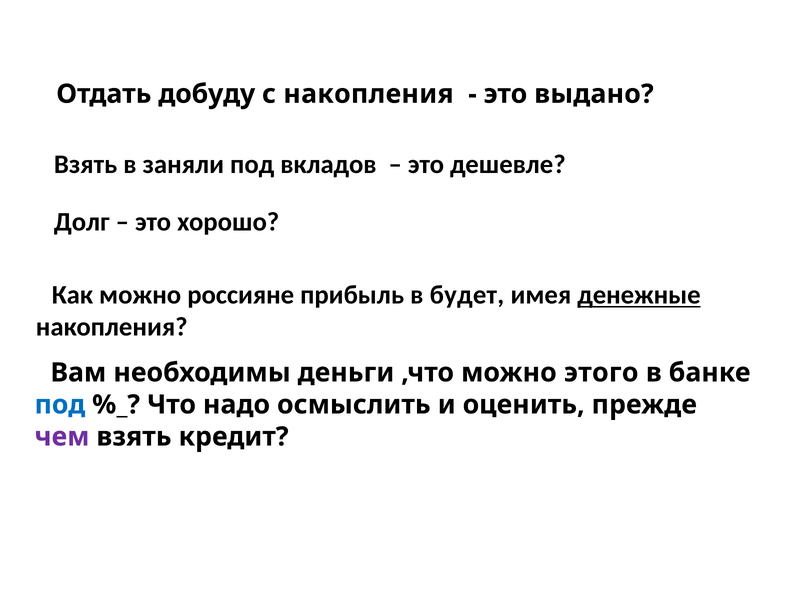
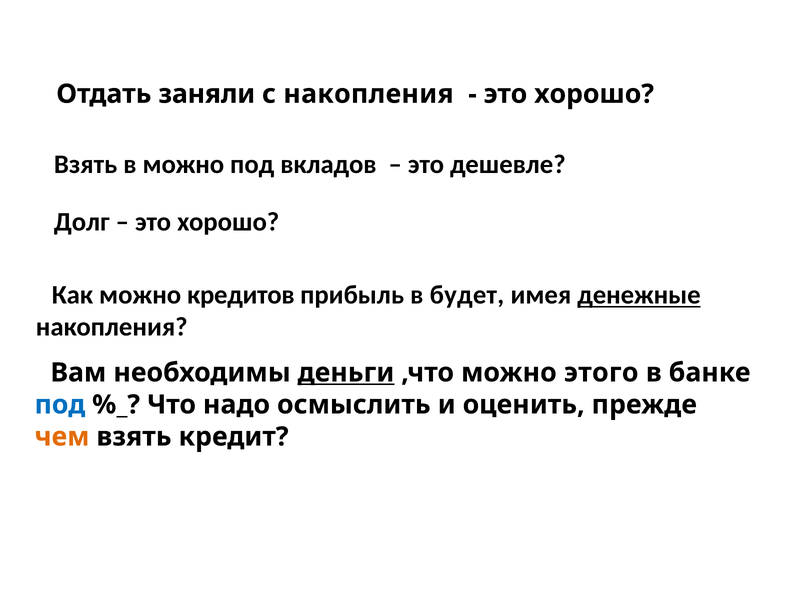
добуду: добуду -> заняли
выдано at (594, 94): выдано -> хорошо
в заняли: заняли -> можно
россияне: россияне -> кредитов
деньги underline: none -> present
чем colour: purple -> orange
